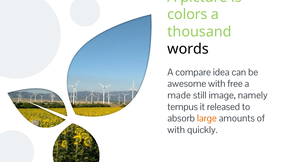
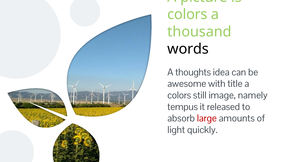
compare: compare -> thoughts
free: free -> title
made at (179, 95): made -> colors
large colour: orange -> red
with at (176, 129): with -> light
